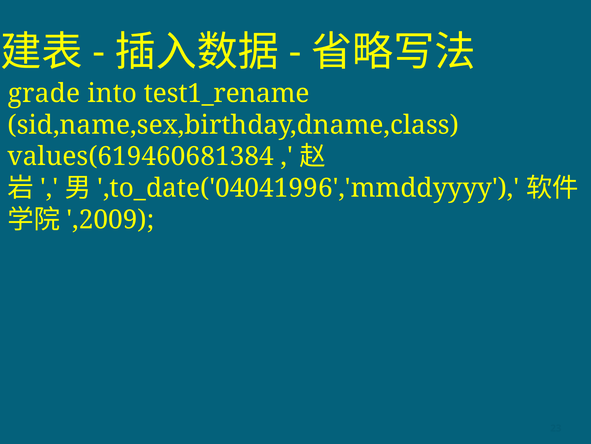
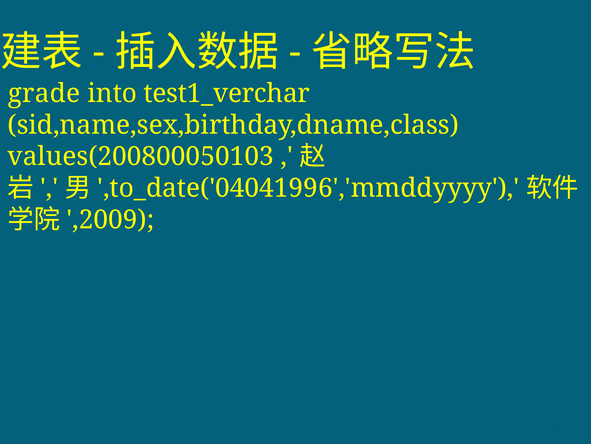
test1_rename: test1_rename -> test1_verchar
values(619460681384: values(619460681384 -> values(200800050103
